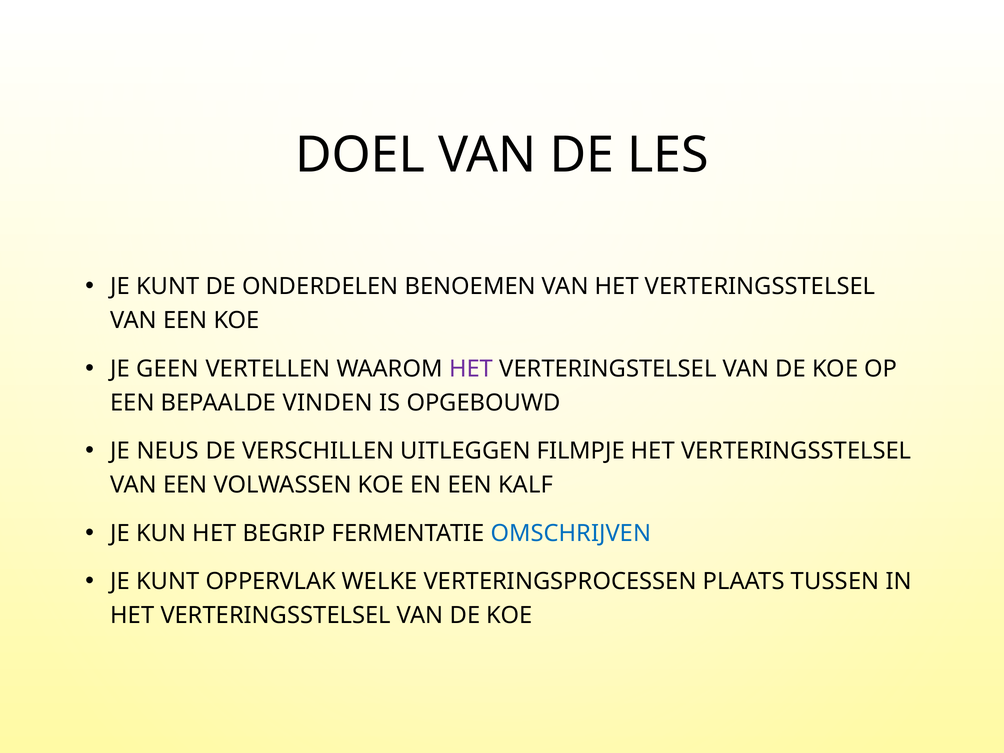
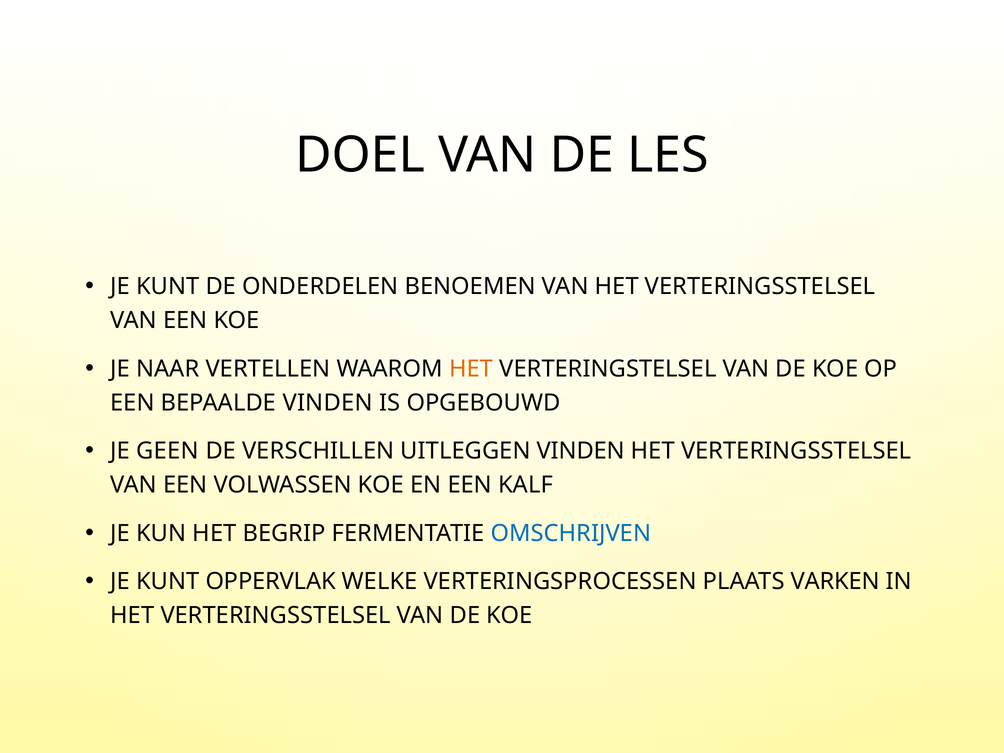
GEEN: GEEN -> NAAR
HET at (471, 369) colour: purple -> orange
NEUS: NEUS -> GEEN
UITLEGGEN FILMPJE: FILMPJE -> VINDEN
TUSSEN: TUSSEN -> VARKEN
